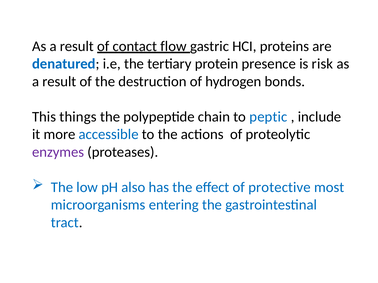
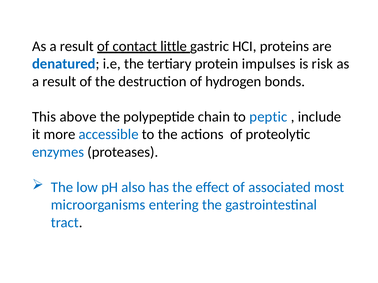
flow: flow -> little
presence: presence -> impulses
things: things -> above
enzymes colour: purple -> blue
protective: protective -> associated
